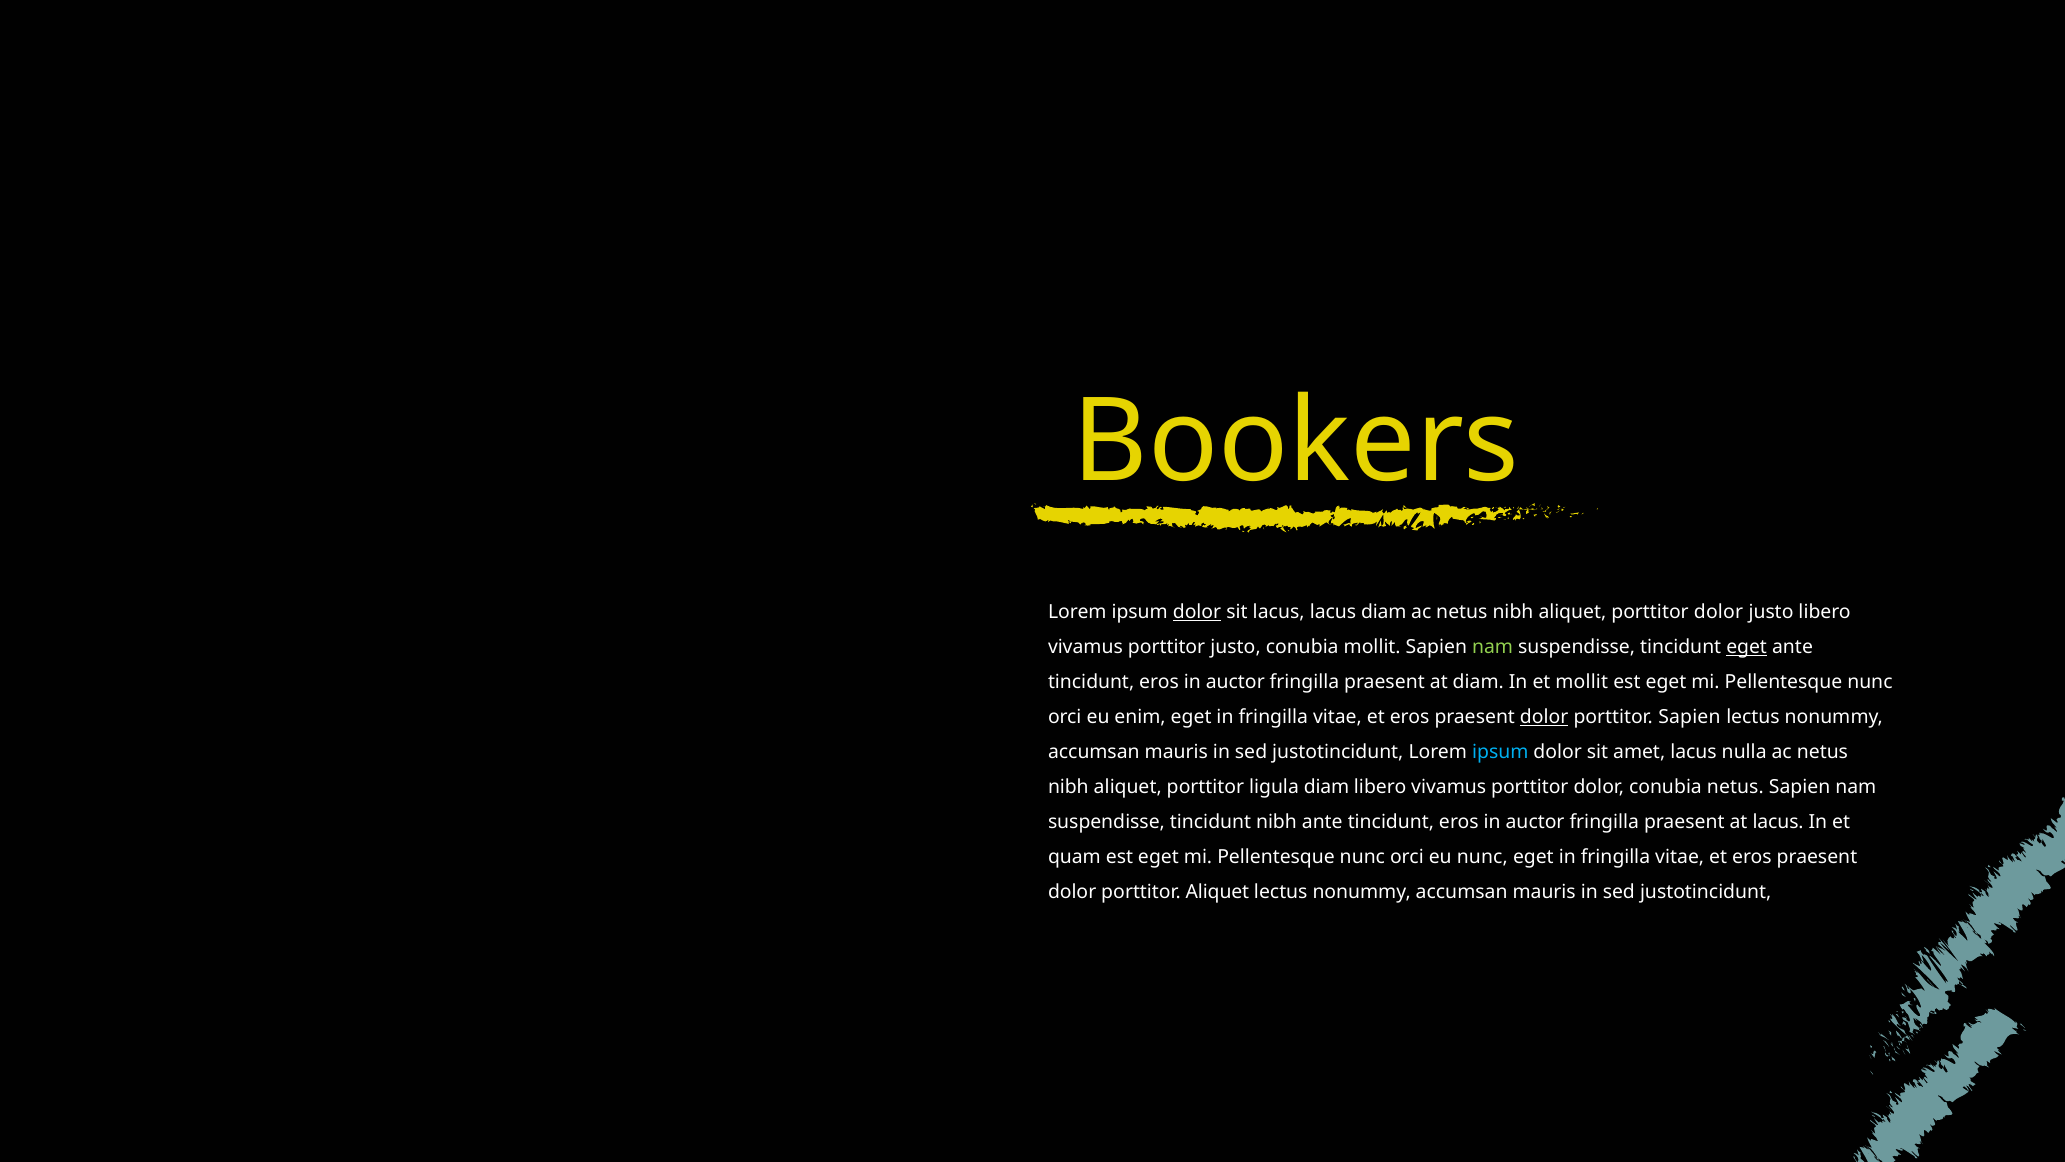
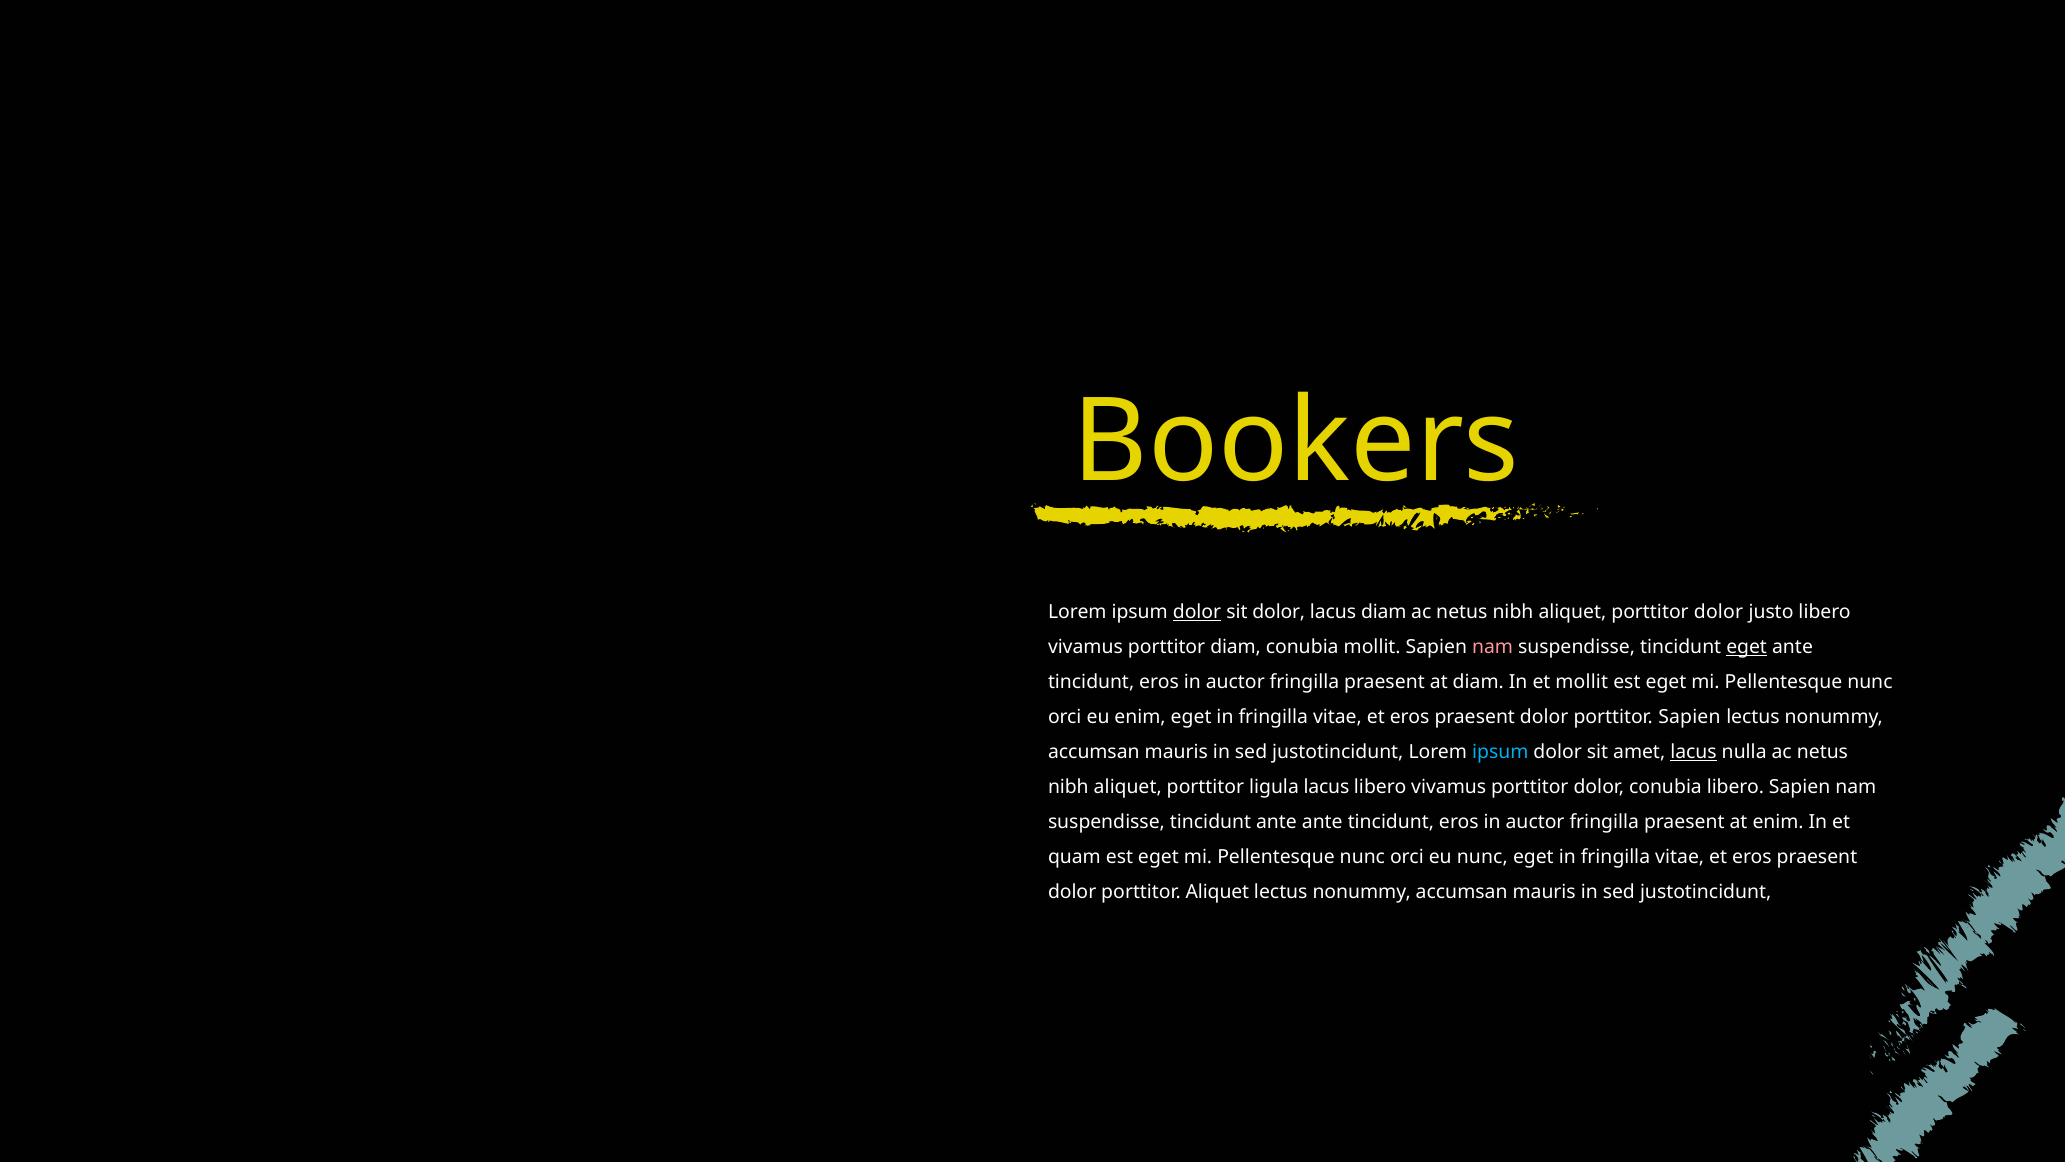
sit lacus: lacus -> dolor
porttitor justo: justo -> diam
nam at (1493, 647) colour: light green -> pink
dolor at (1544, 717) underline: present -> none
lacus at (1694, 752) underline: none -> present
ligula diam: diam -> lacus
conubia netus: netus -> libero
tincidunt nibh: nibh -> ante
at lacus: lacus -> enim
